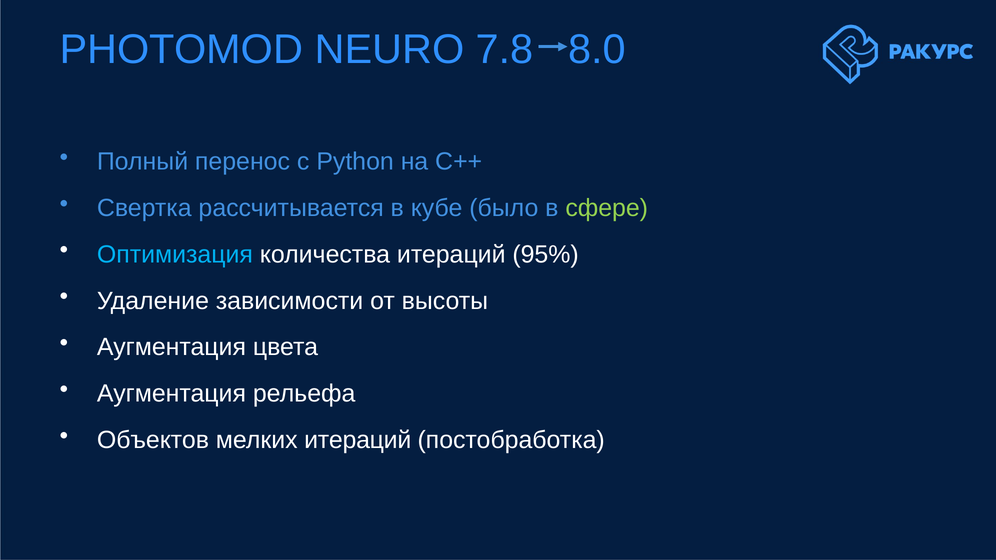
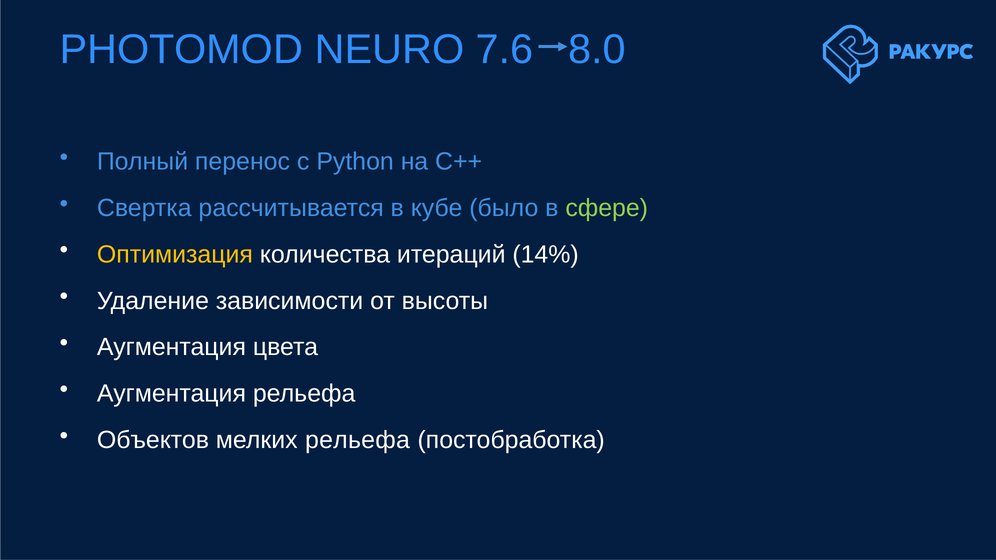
7.8: 7.8 -> 7.6
Оптимизация colour: light blue -> yellow
95%: 95% -> 14%
мелких итераций: итераций -> рельефа
